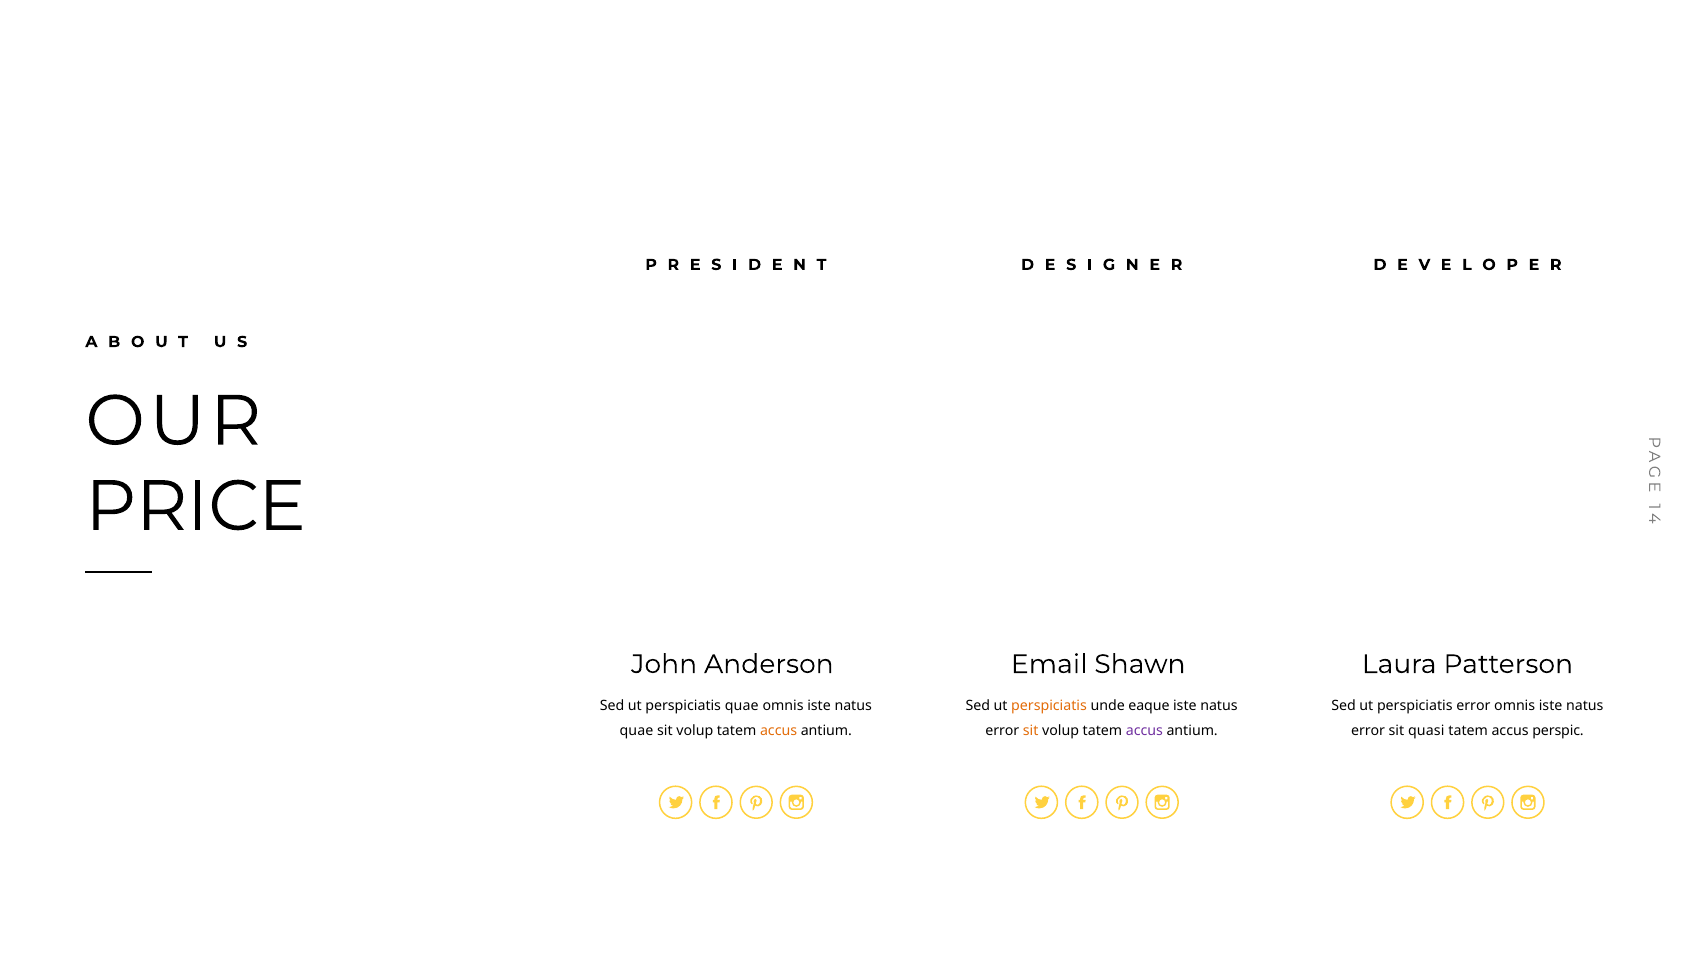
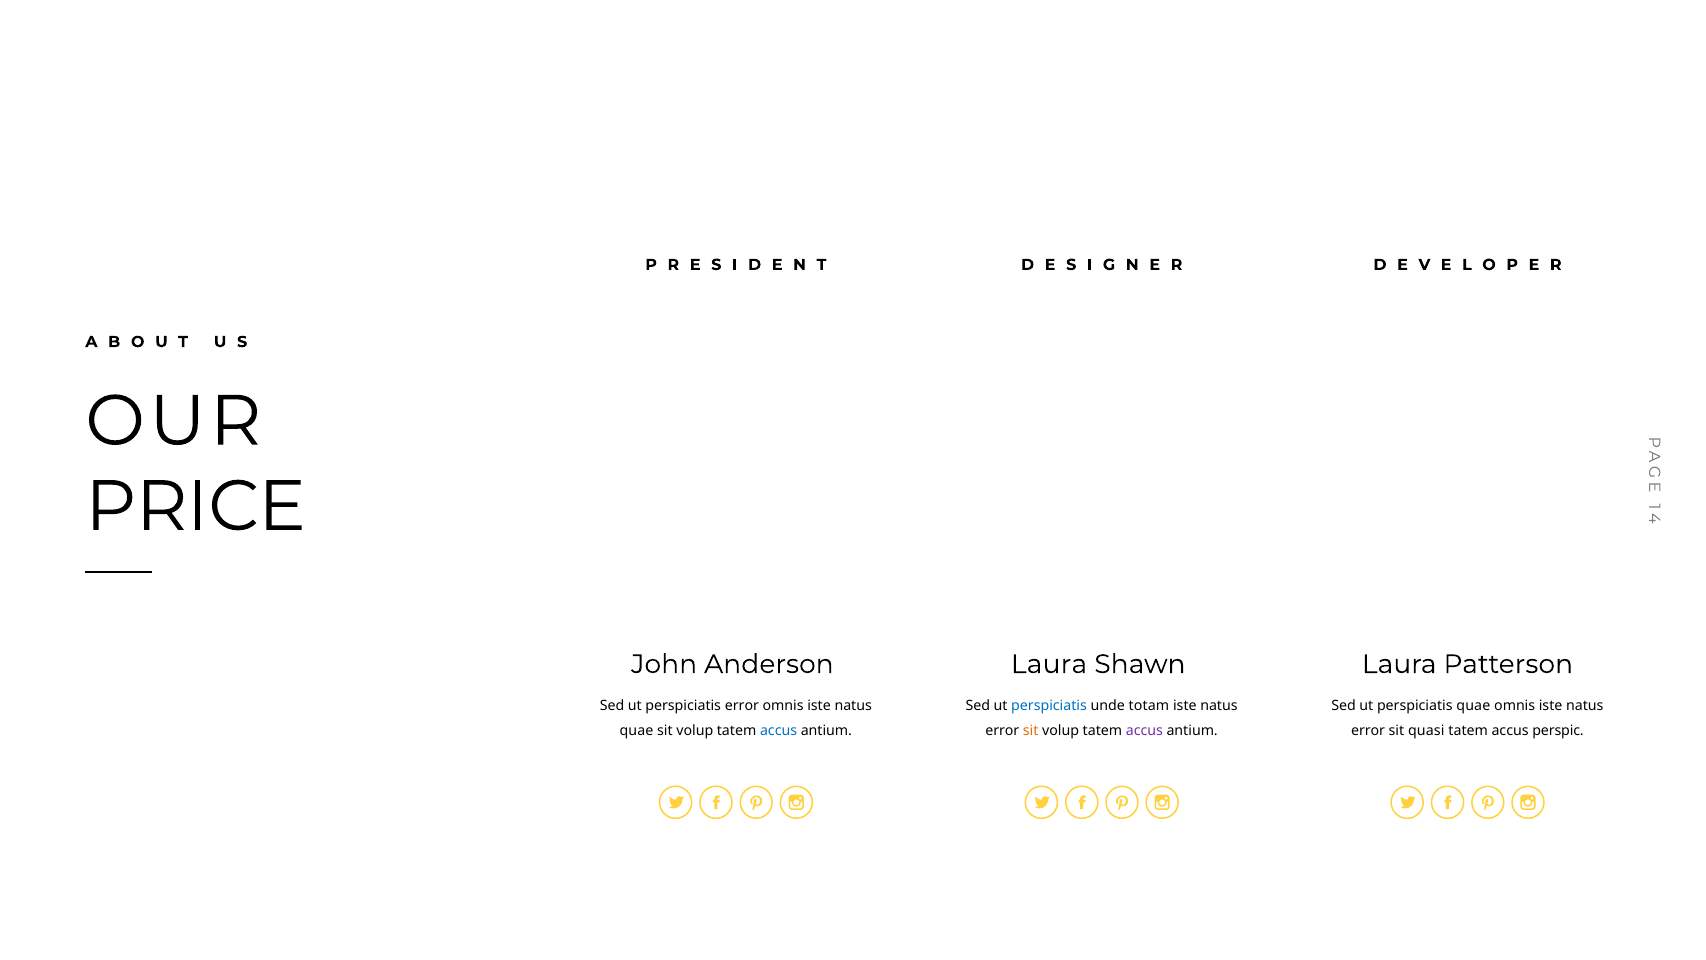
Email at (1049, 664): Email -> Laura
perspiciatis quae: quae -> error
perspiciatis at (1049, 705) colour: orange -> blue
eaque: eaque -> totam
perspiciatis error: error -> quae
accus at (779, 731) colour: orange -> blue
